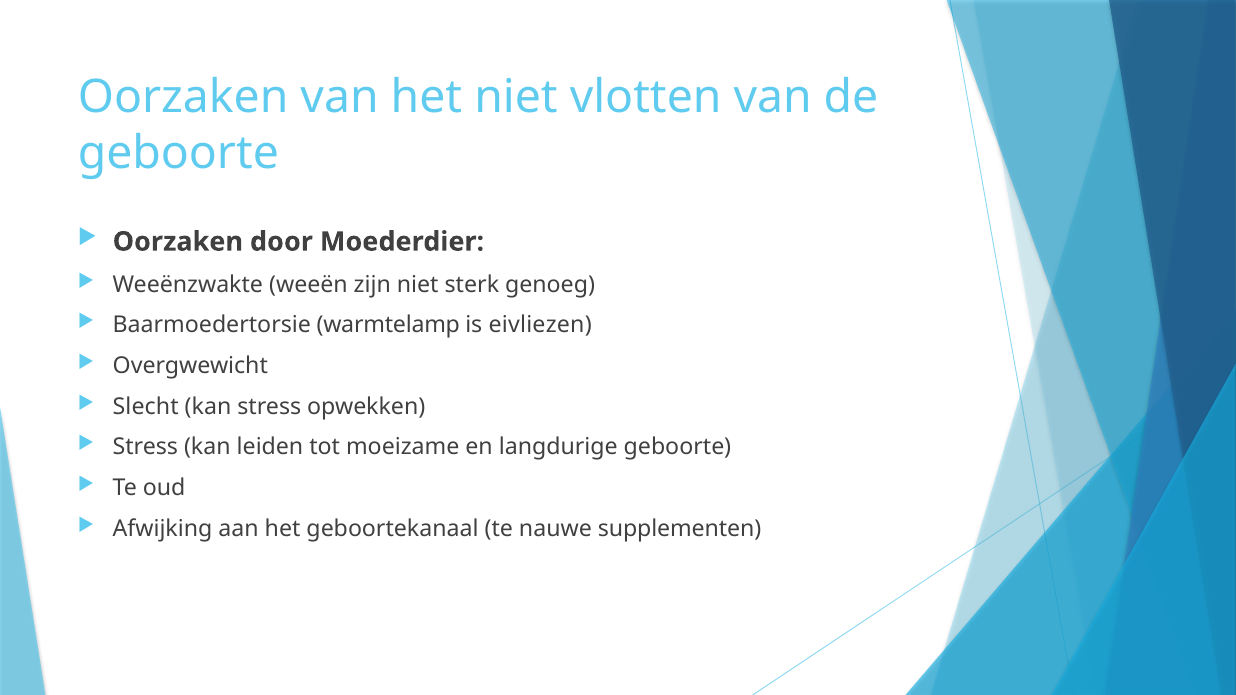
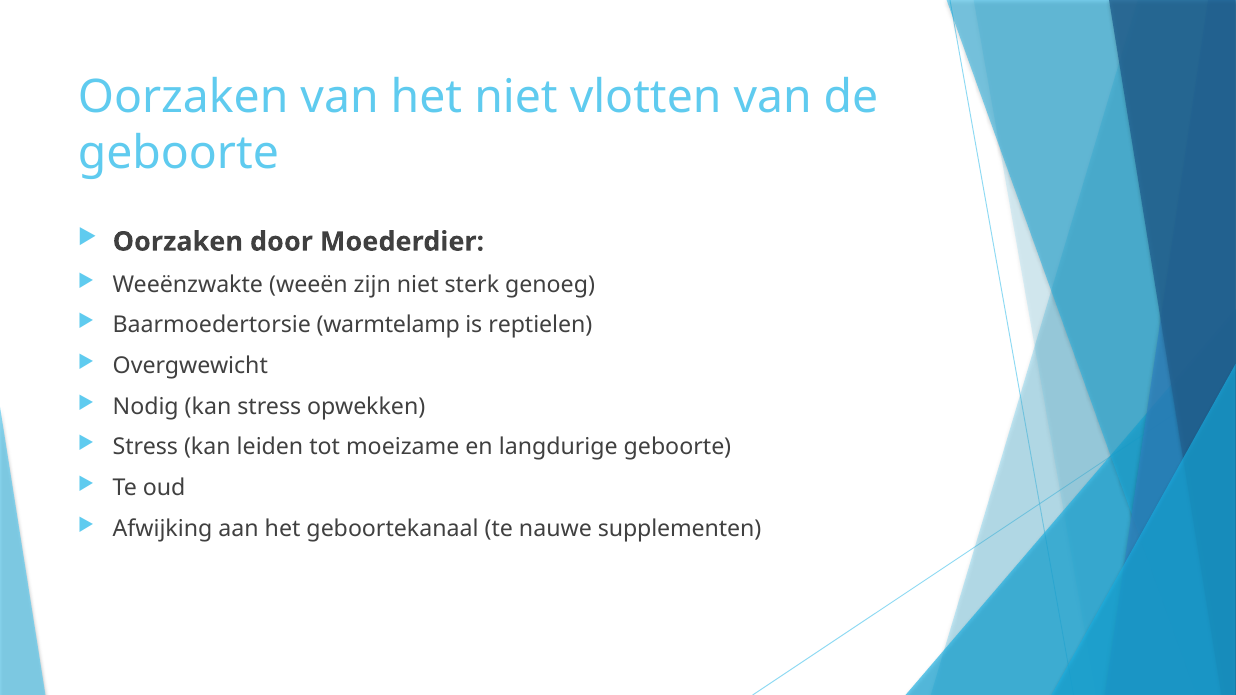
eivliezen: eivliezen -> reptielen
Slecht: Slecht -> Nodig
